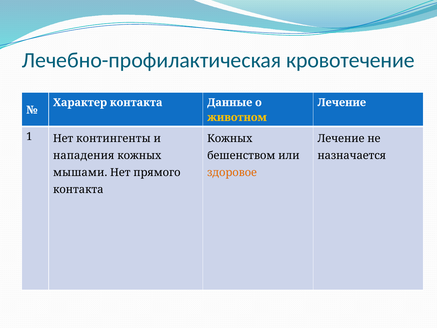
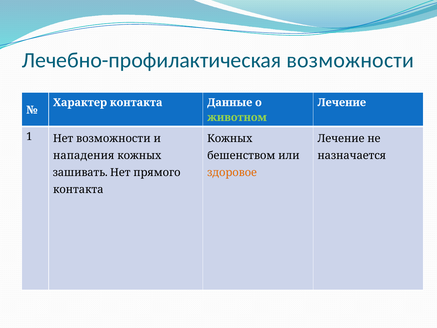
Лечебно-профилактическая кровотечение: кровотечение -> возможности
животном colour: yellow -> light green
Нет контингенты: контингенты -> возможности
мышами: мышами -> зашивать
